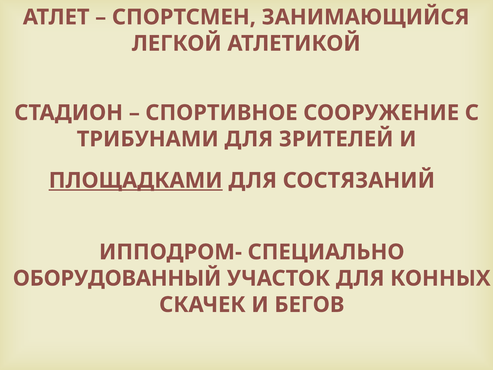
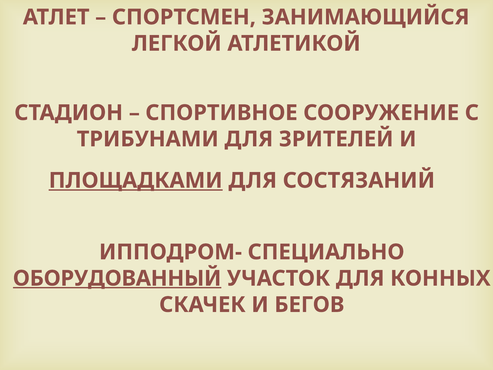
ОБОРУДОВАННЫЙ underline: none -> present
